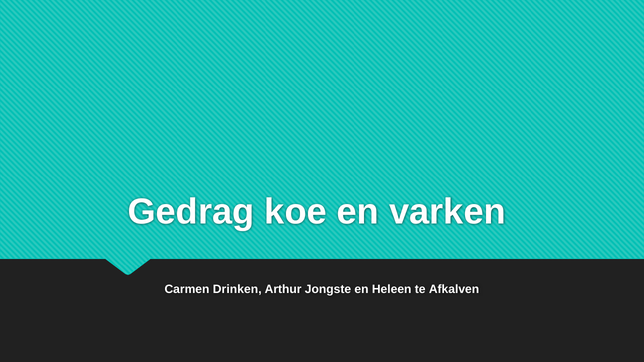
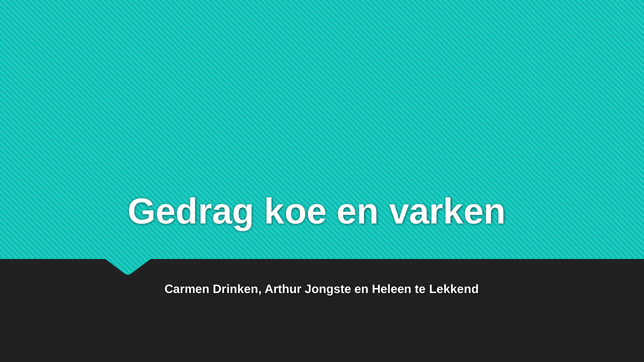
Afkalven: Afkalven -> Lekkend
